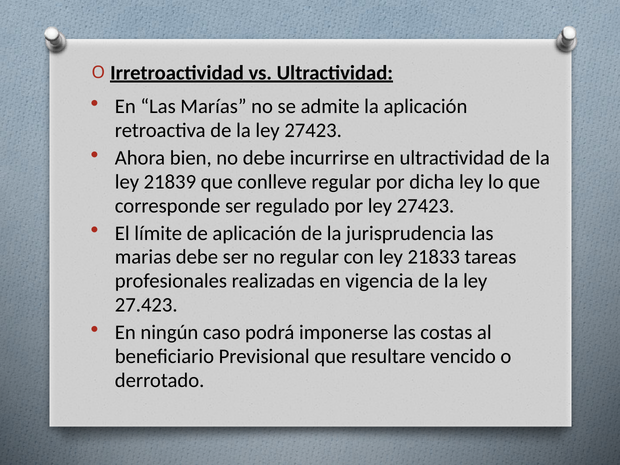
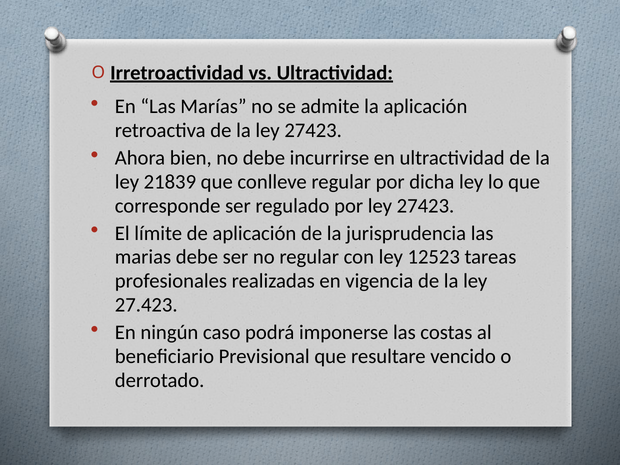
21833: 21833 -> 12523
